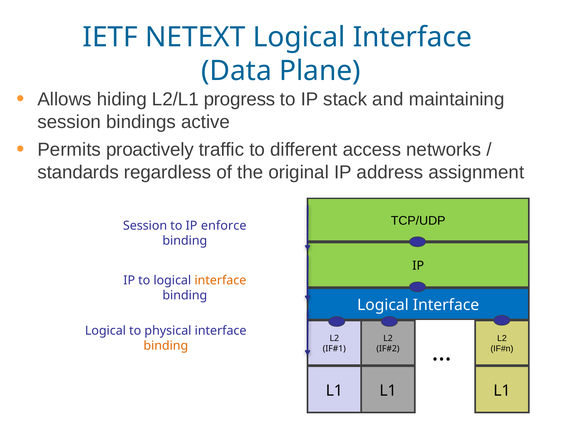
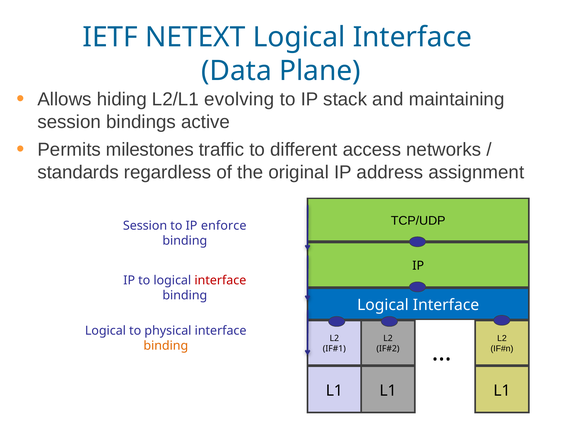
progress: progress -> evolving
proactively: proactively -> milestones
interface at (220, 280) colour: orange -> red
